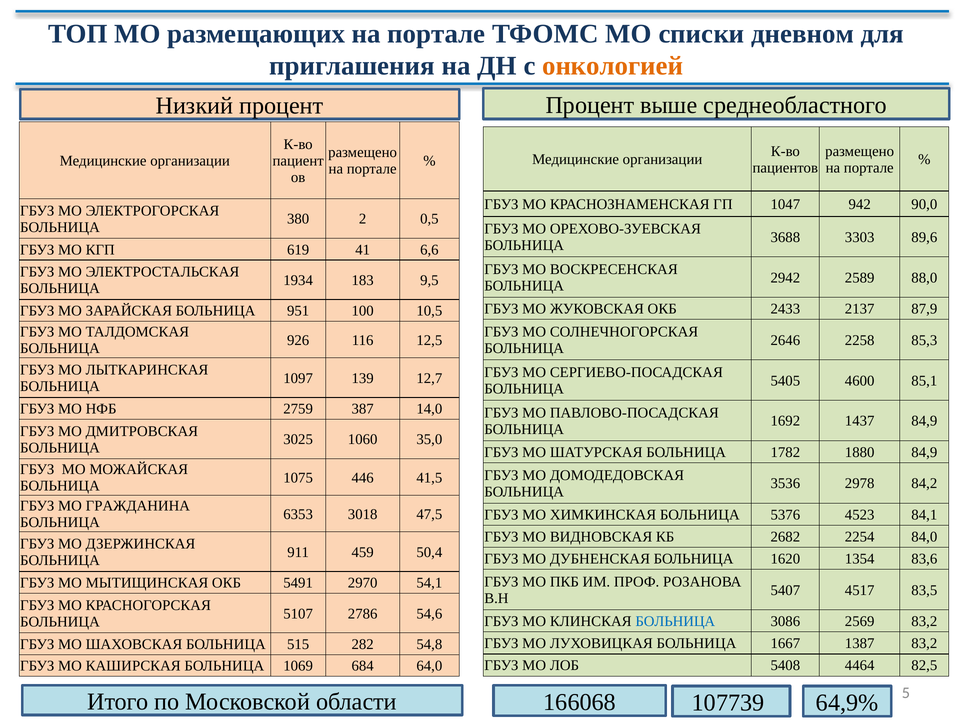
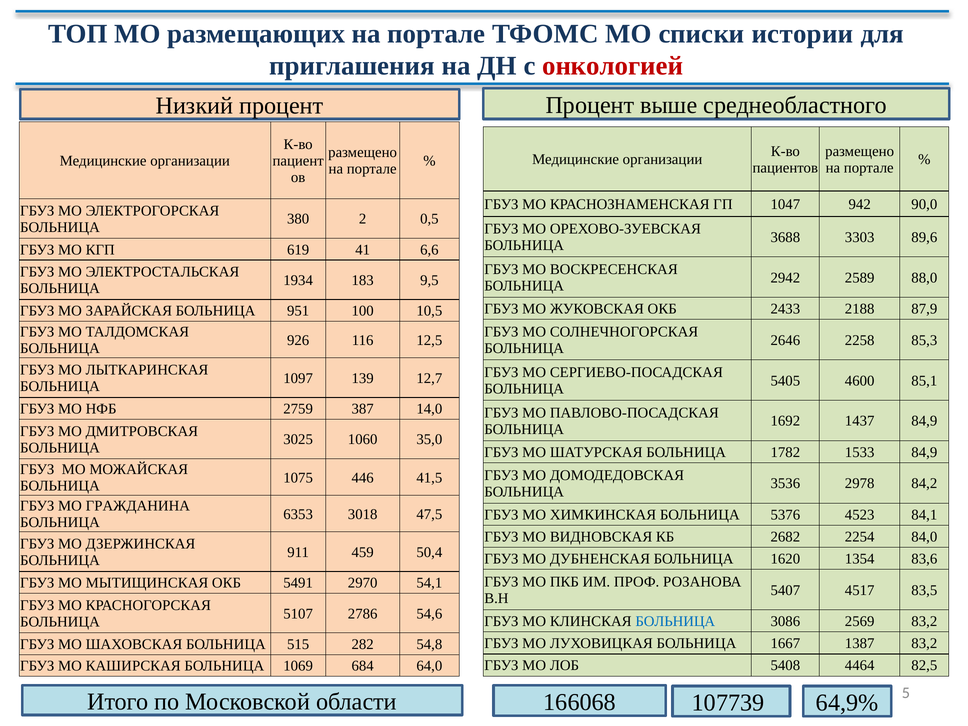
дневном: дневном -> истории
онкологией colour: orange -> red
2137: 2137 -> 2188
1880: 1880 -> 1533
